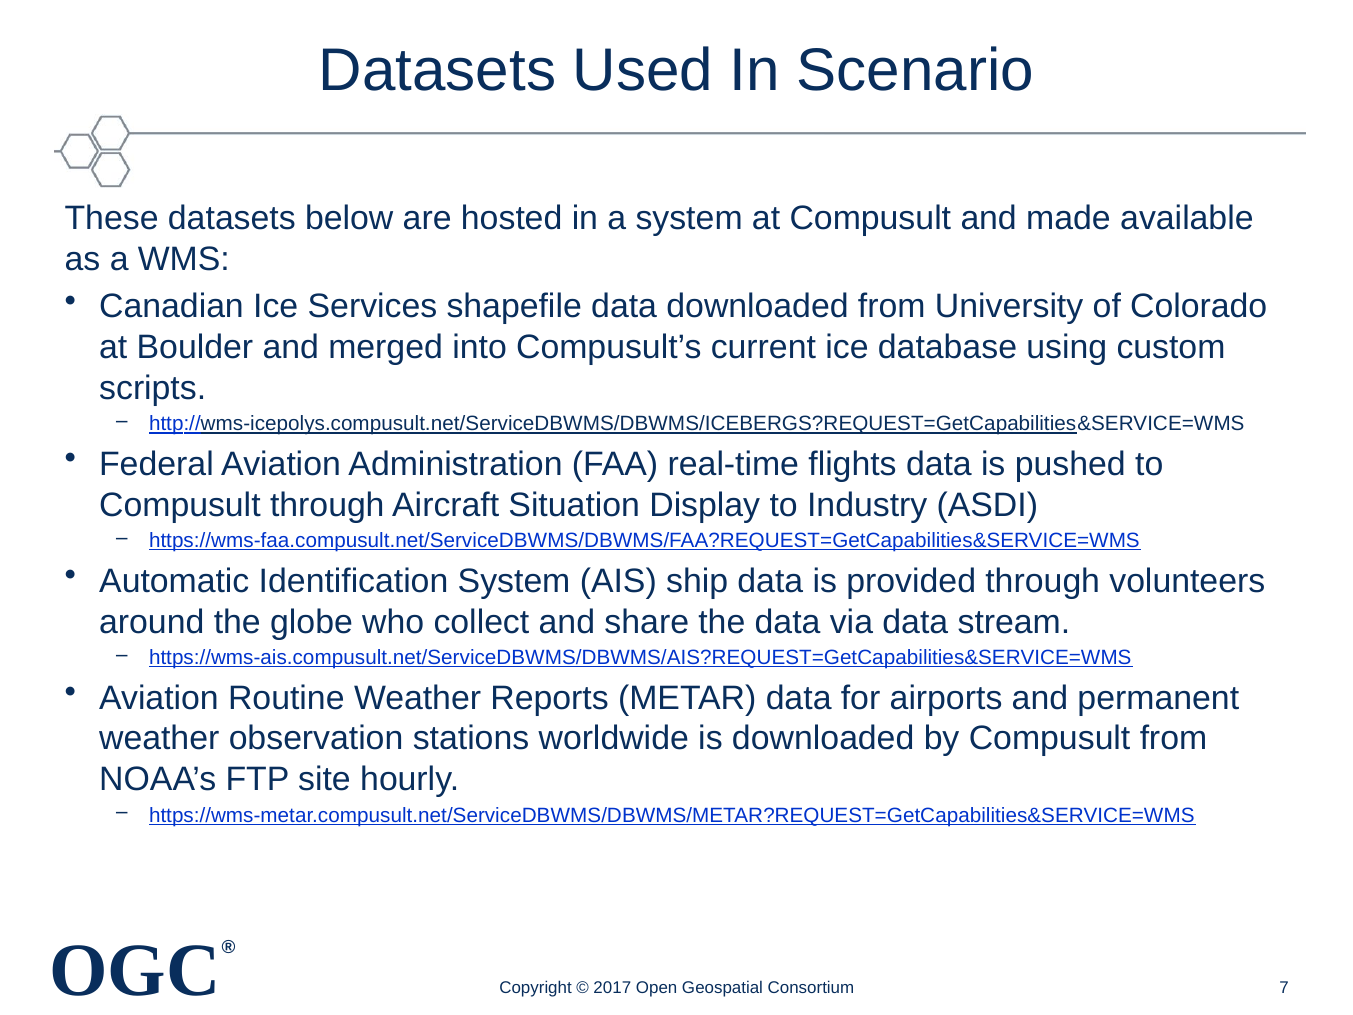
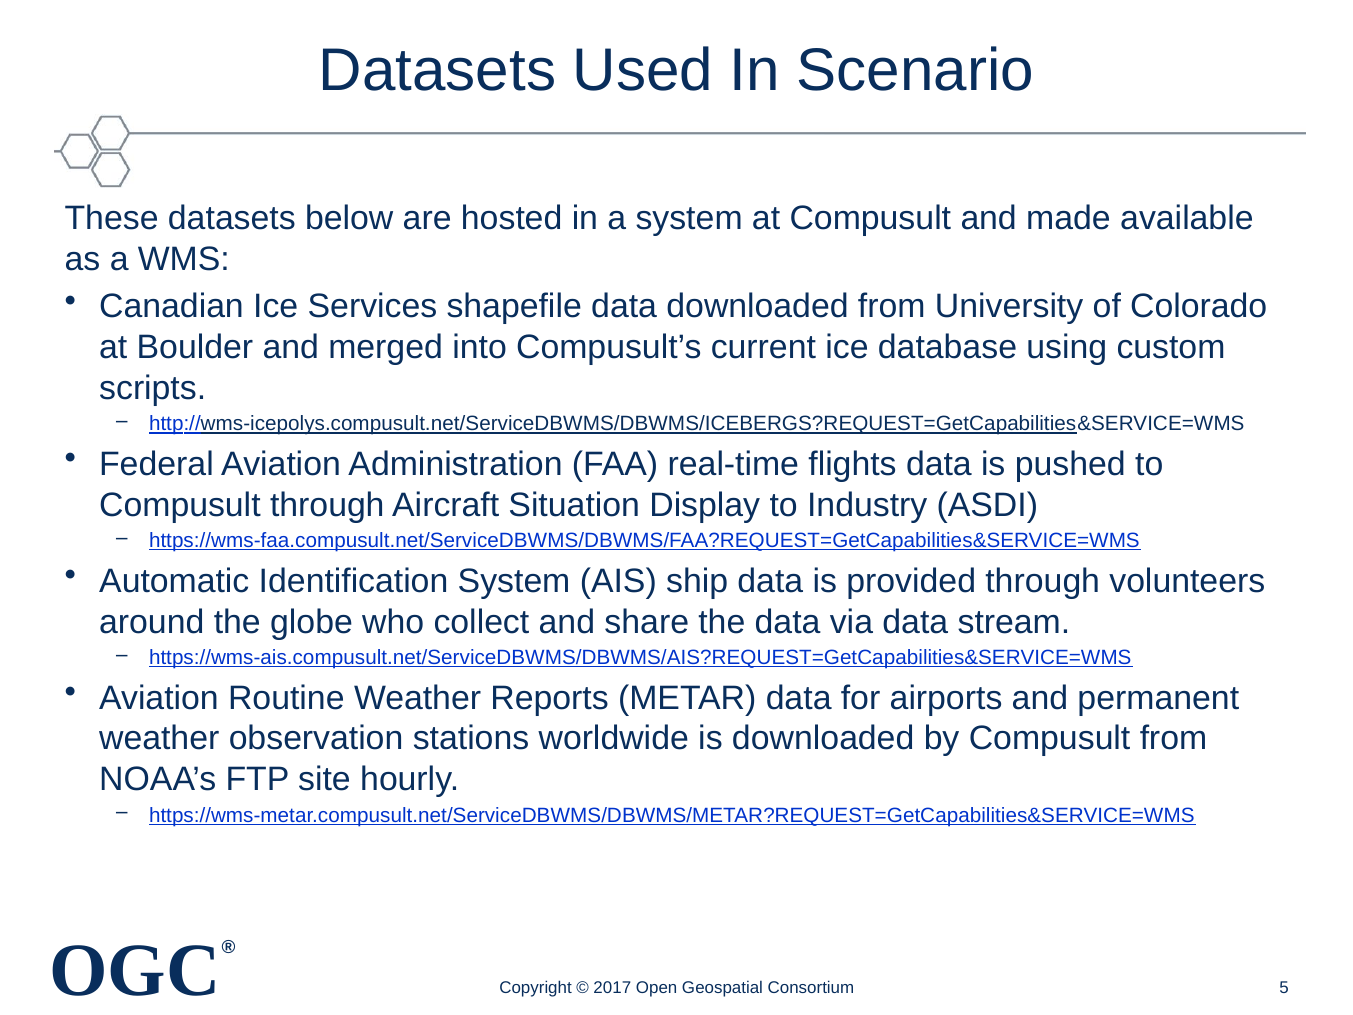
7: 7 -> 5
